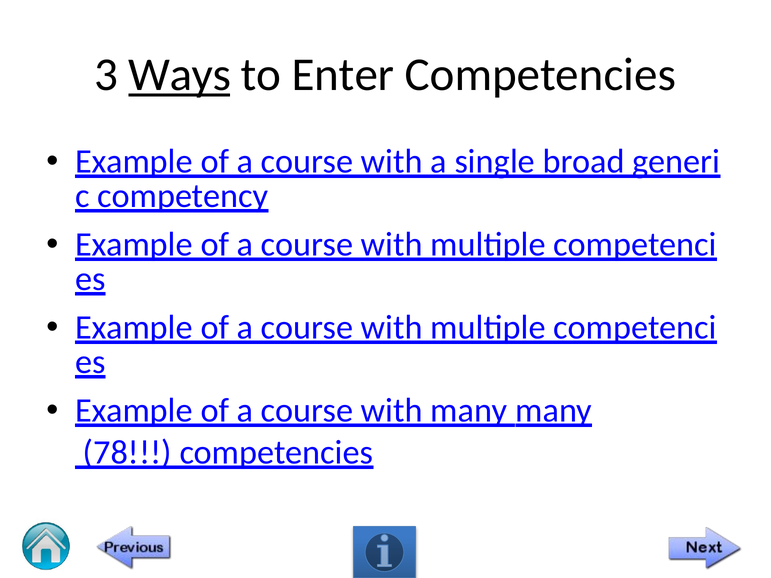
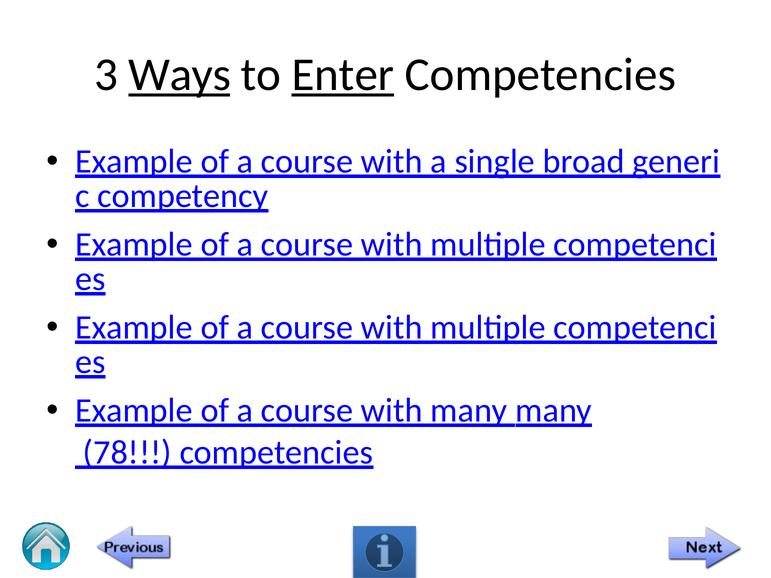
Enter underline: none -> present
